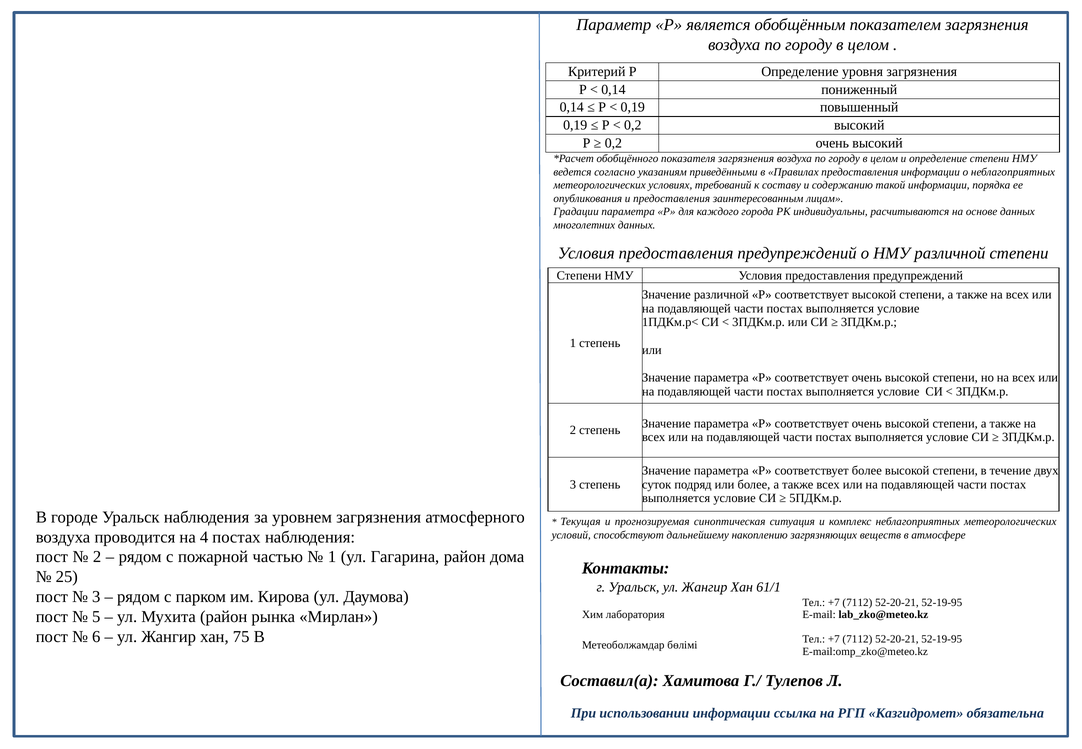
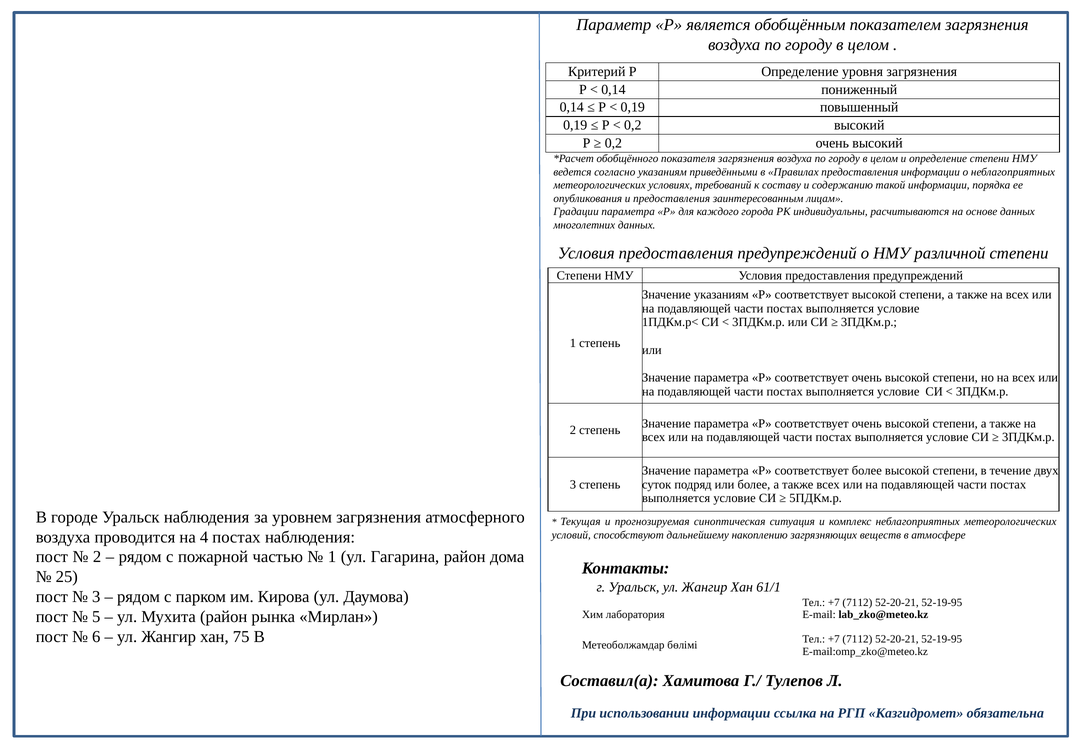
Значение различной: различной -> указаниям
